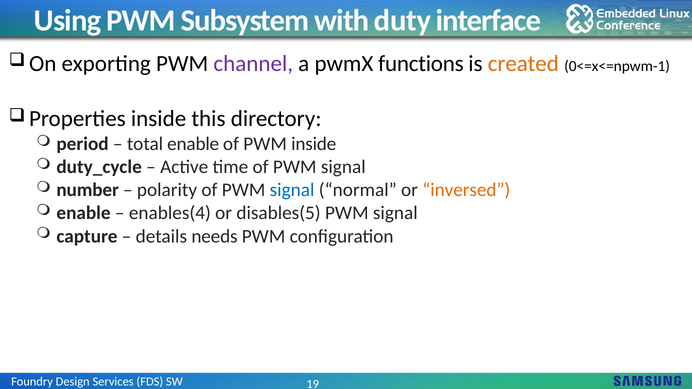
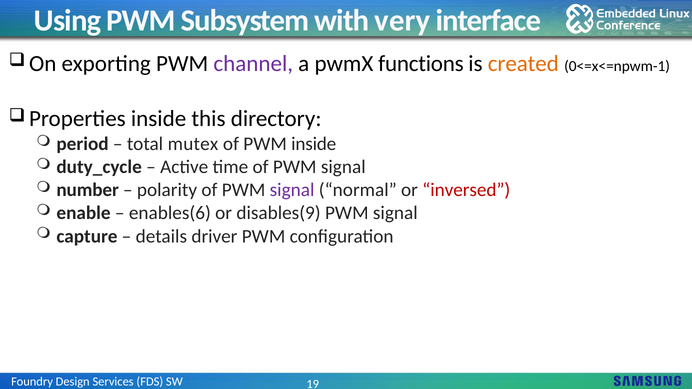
duty: duty -> very
total enable: enable -> mutex
signal at (292, 190) colour: blue -> purple
inversed colour: orange -> red
enables(4: enables(4 -> enables(6
disables(5: disables(5 -> disables(9
needs: needs -> driver
